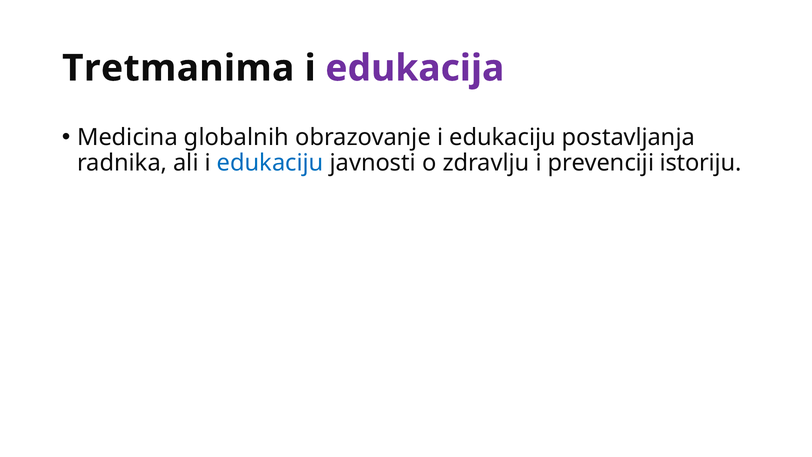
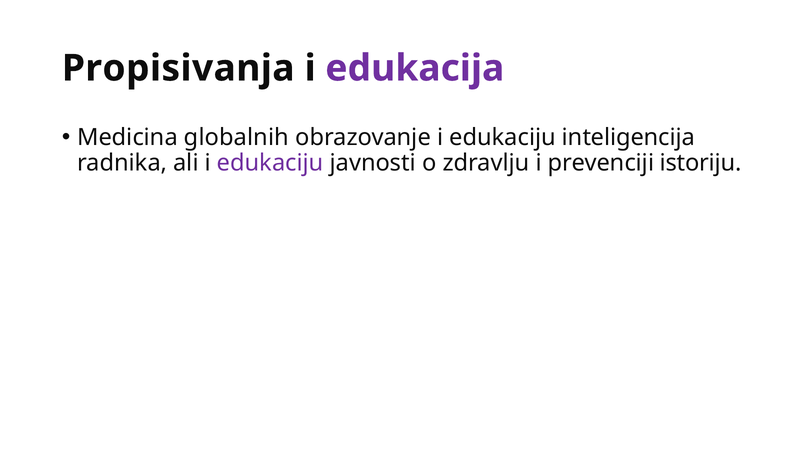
Tretmanima: Tretmanima -> Propisivanja
postavljanja: postavljanja -> inteligencija
edukaciju at (270, 163) colour: blue -> purple
